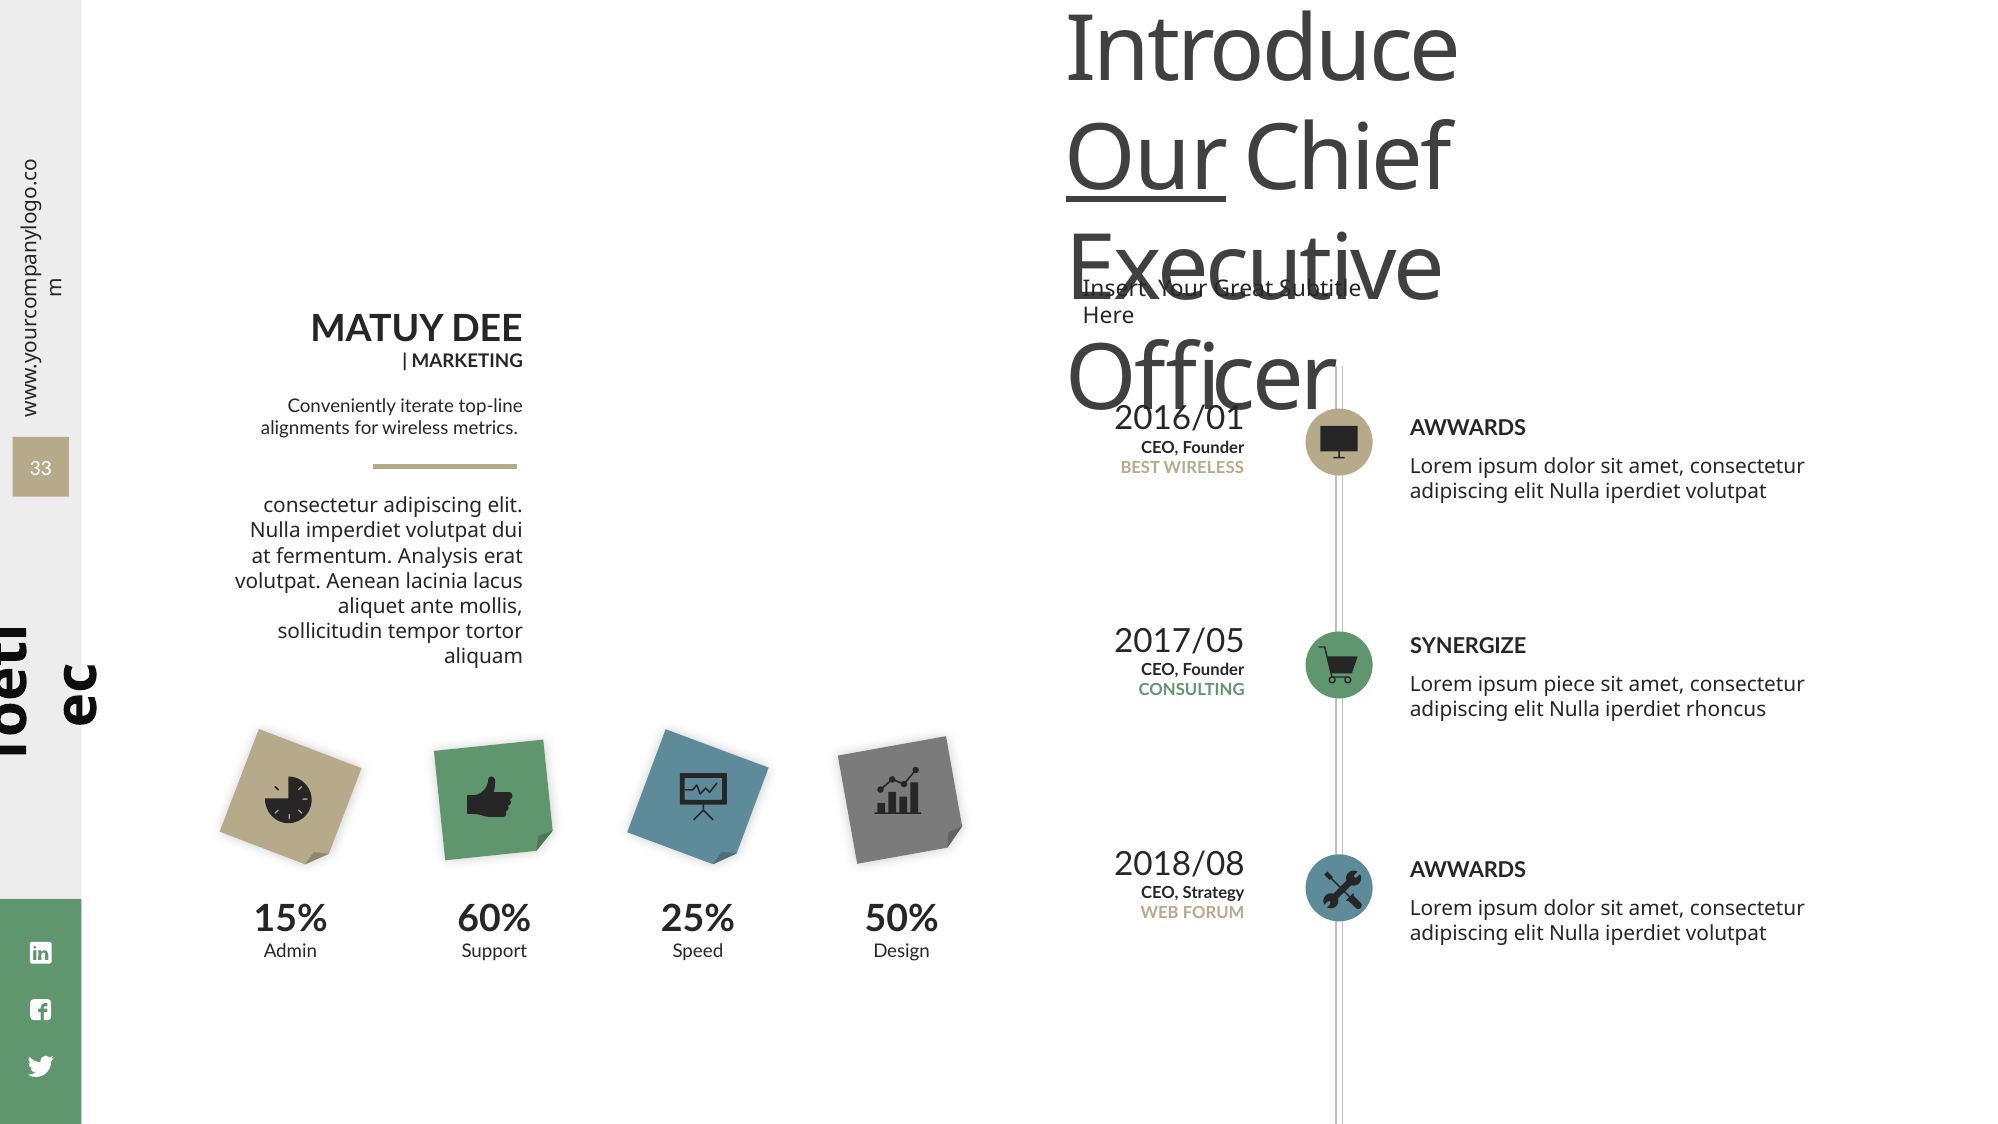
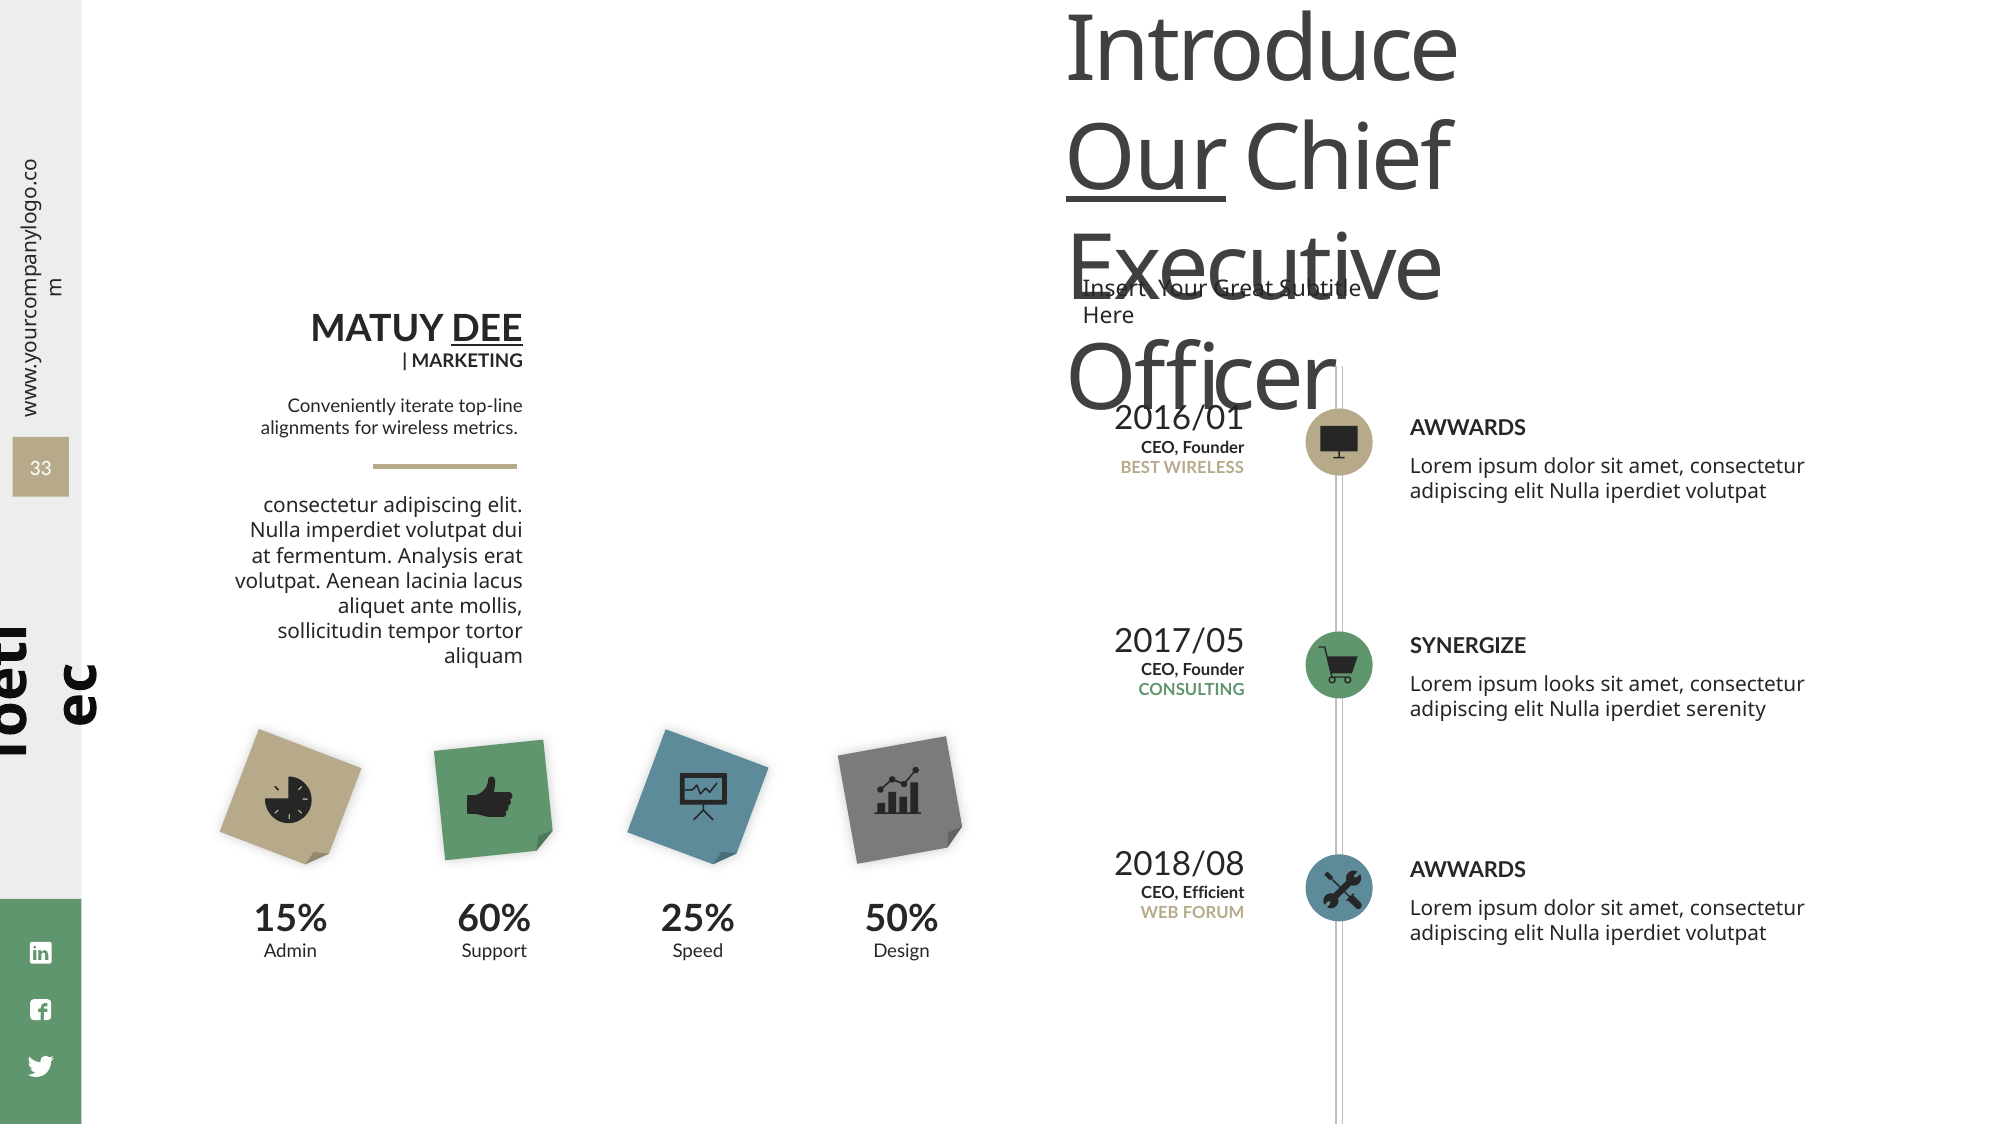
DEE underline: none -> present
piece: piece -> looks
rhoncus: rhoncus -> serenity
Strategy: Strategy -> Efficient
